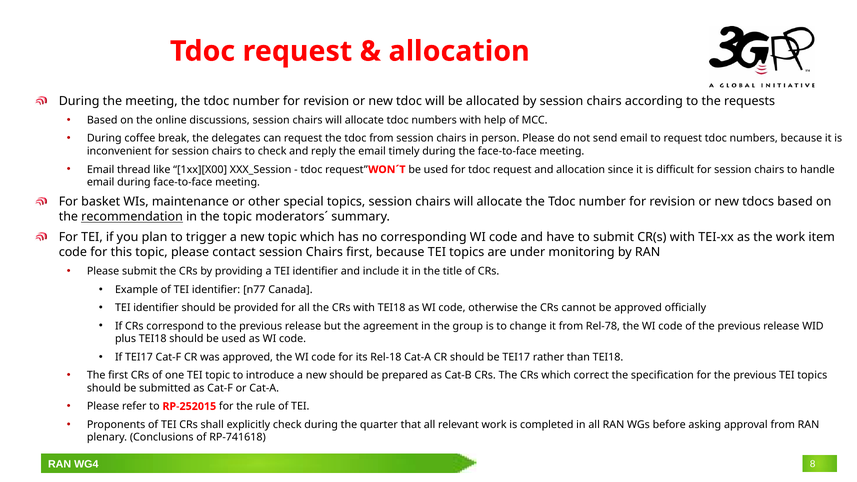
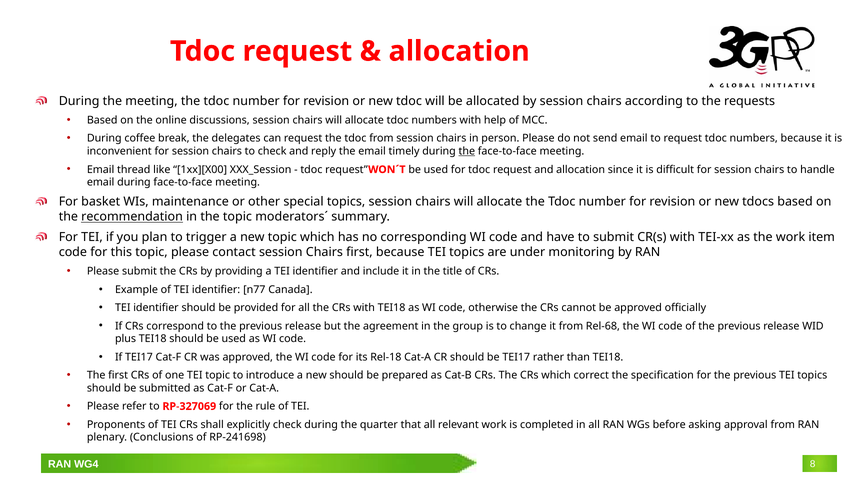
the at (467, 151) underline: none -> present
Rel-78: Rel-78 -> Rel-68
RP-252015: RP-252015 -> RP-327069
RP-741618: RP-741618 -> RP-241698
